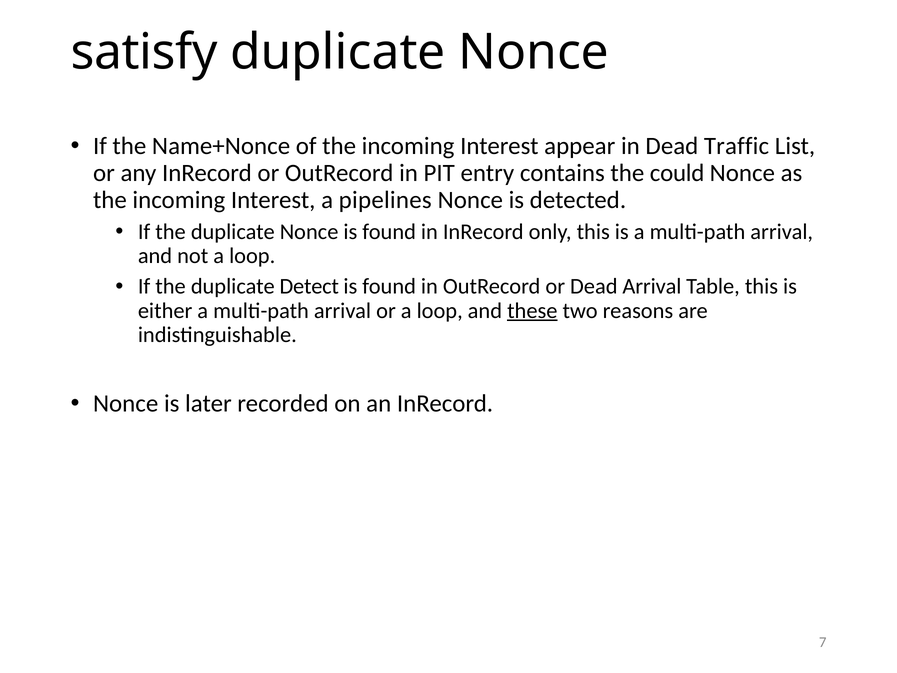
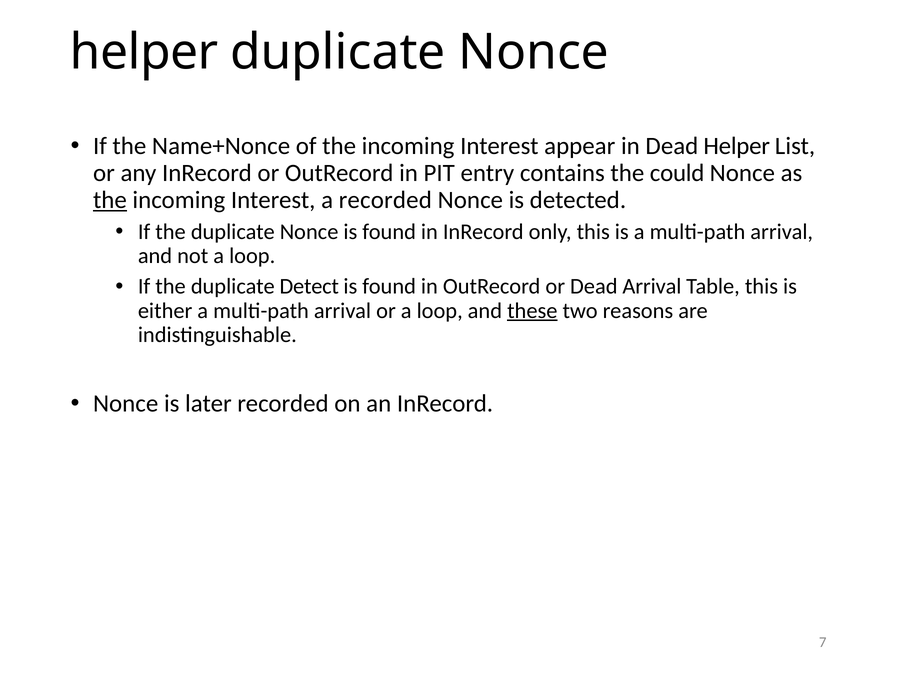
satisfy at (144, 52): satisfy -> helper
Dead Traffic: Traffic -> Helper
the at (110, 200) underline: none -> present
a pipelines: pipelines -> recorded
